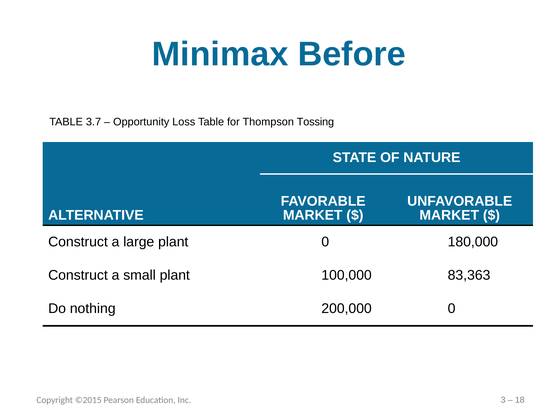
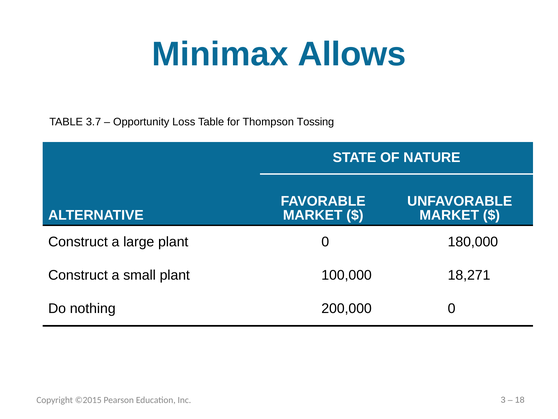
Before: Before -> Allows
83,363: 83,363 -> 18,271
